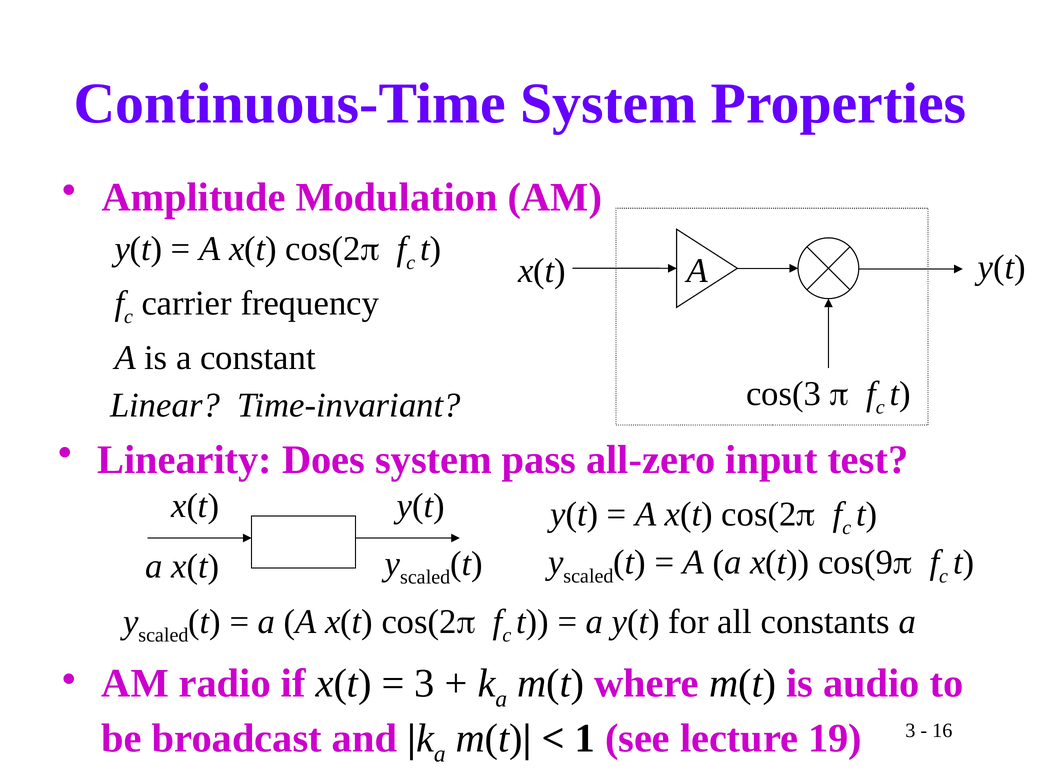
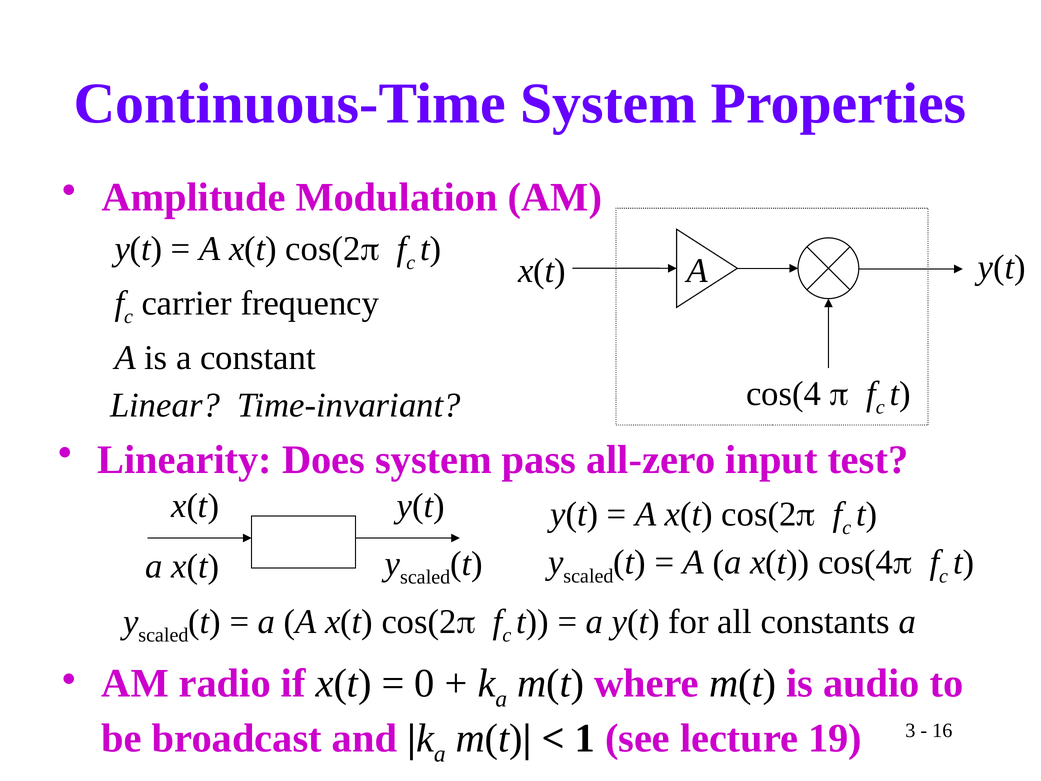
cos(3 at (784, 394): cos(3 -> cos(4
A a x(t cos(9: cos(9 -> cos(4
3 at (425, 683): 3 -> 0
